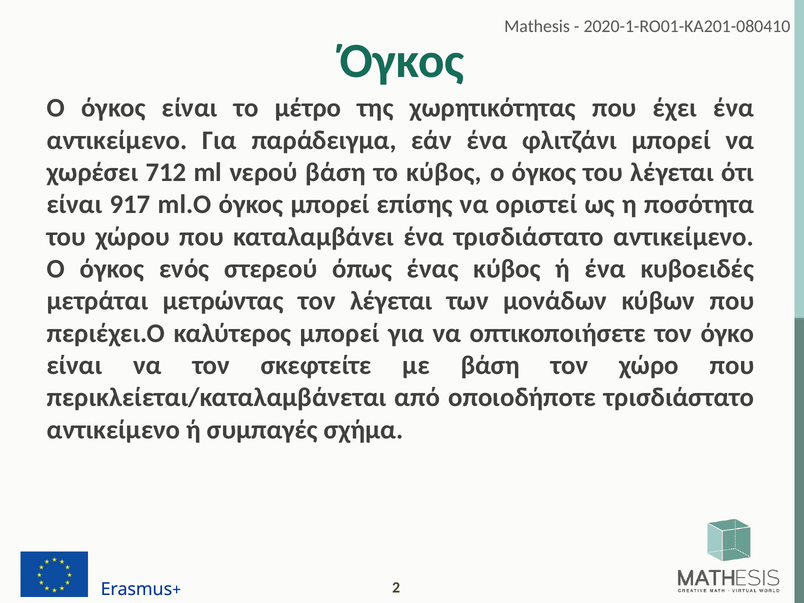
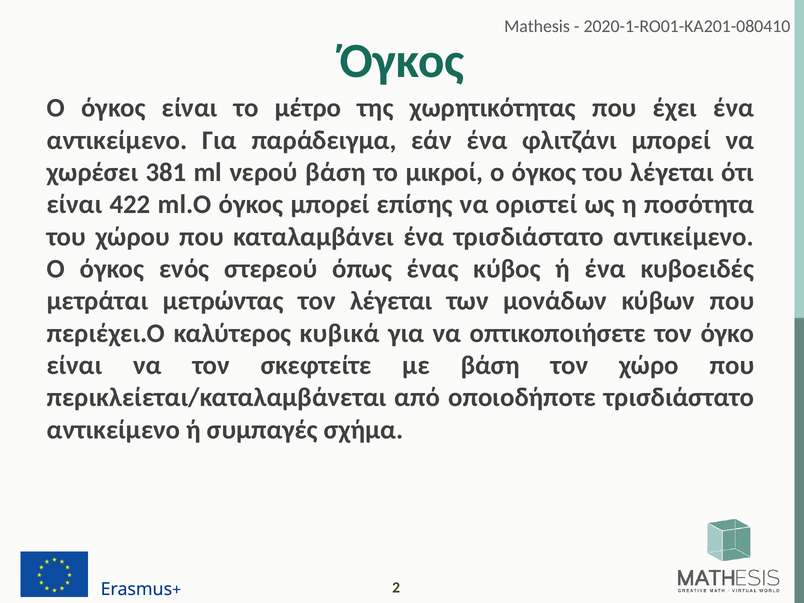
712: 712 -> 381
το κύβος: κύβος -> μικροί
917: 917 -> 422
καλύτερος μπορεί: μπορεί -> κυβικά
